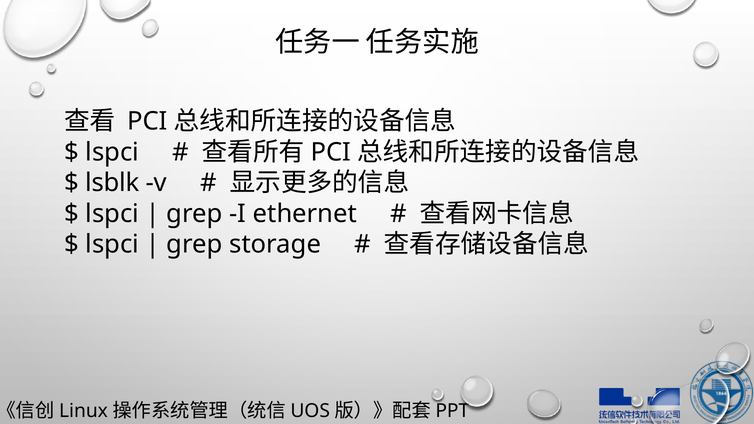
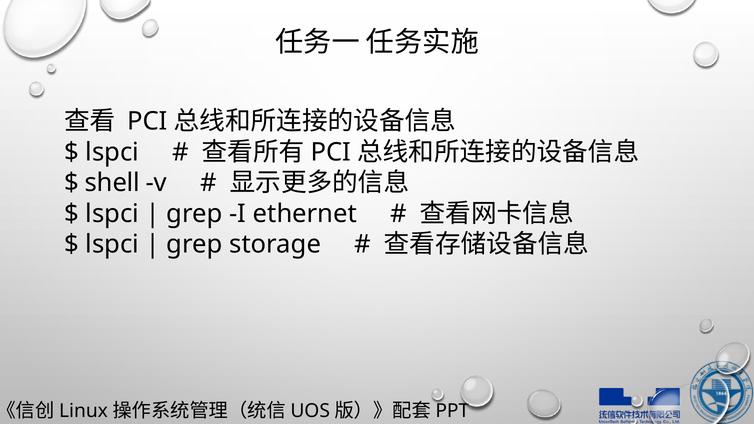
lsblk: lsblk -> shell
